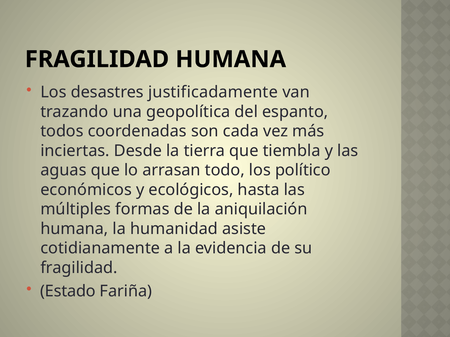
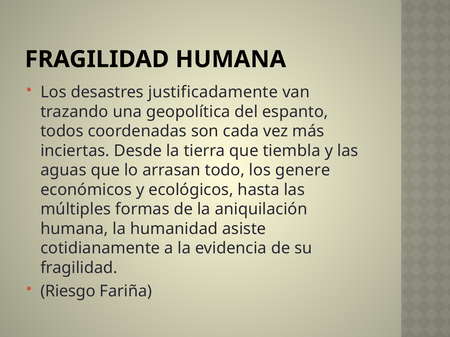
político: político -> genere
Estado: Estado -> Riesgo
